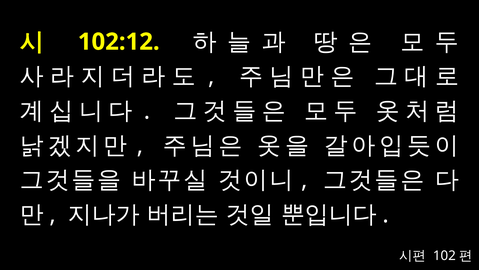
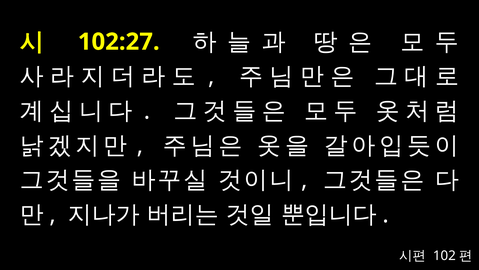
102:12: 102:12 -> 102:27
